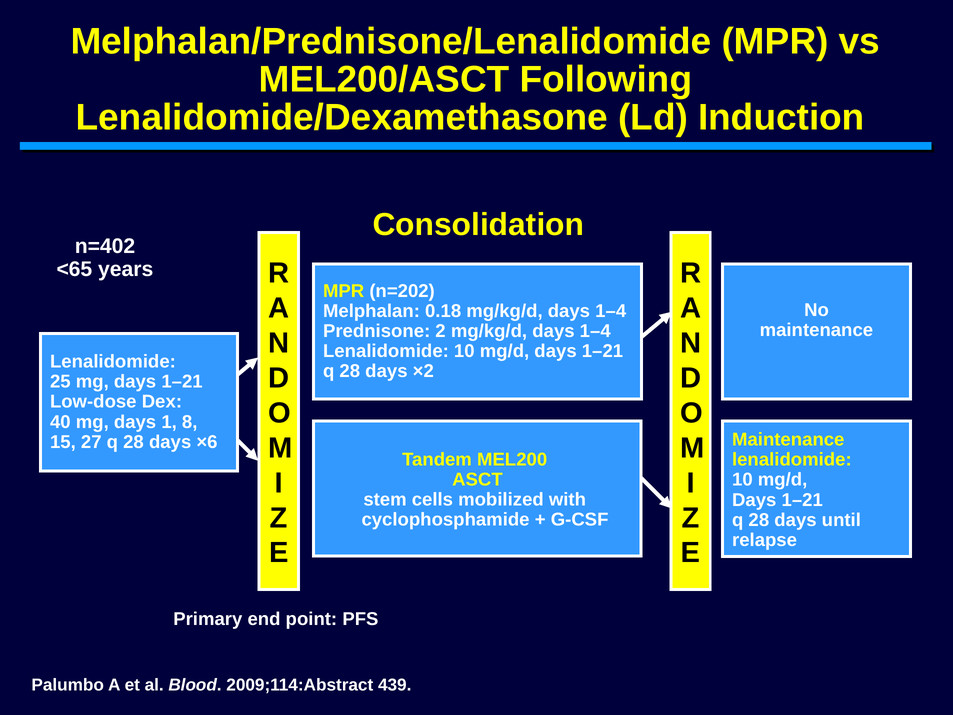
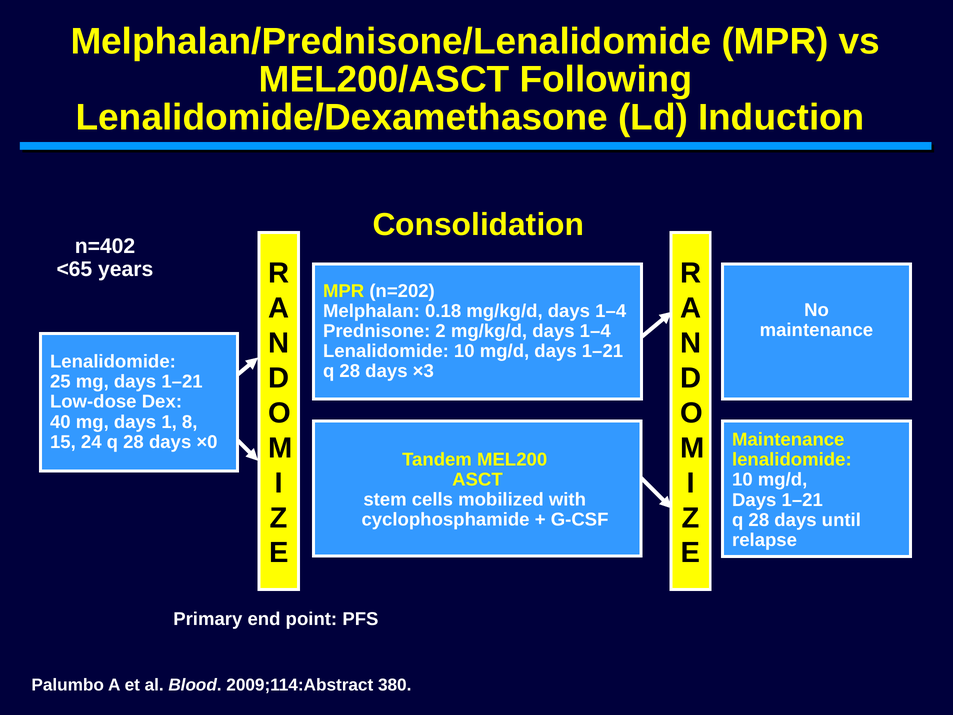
×2: ×2 -> ×3
27: 27 -> 24
×6: ×6 -> ×0
439: 439 -> 380
